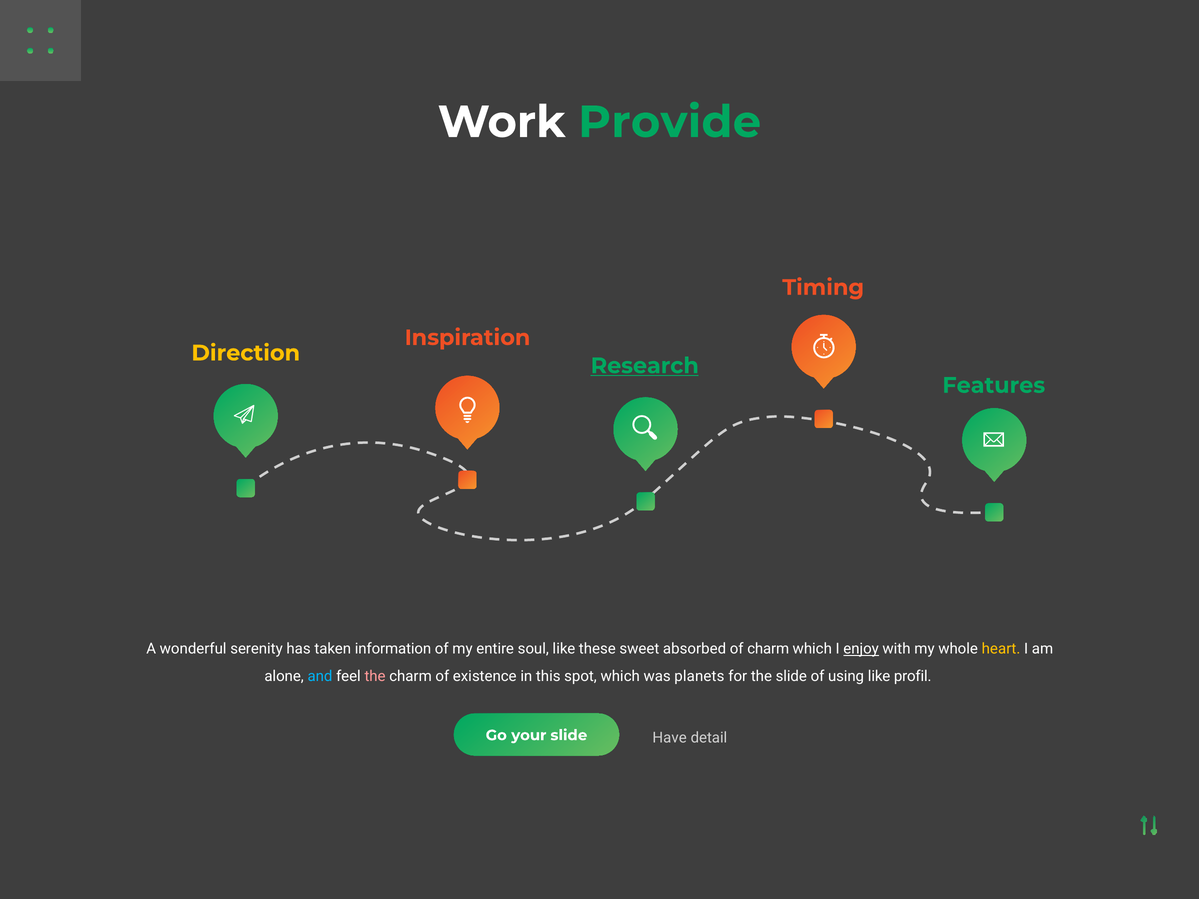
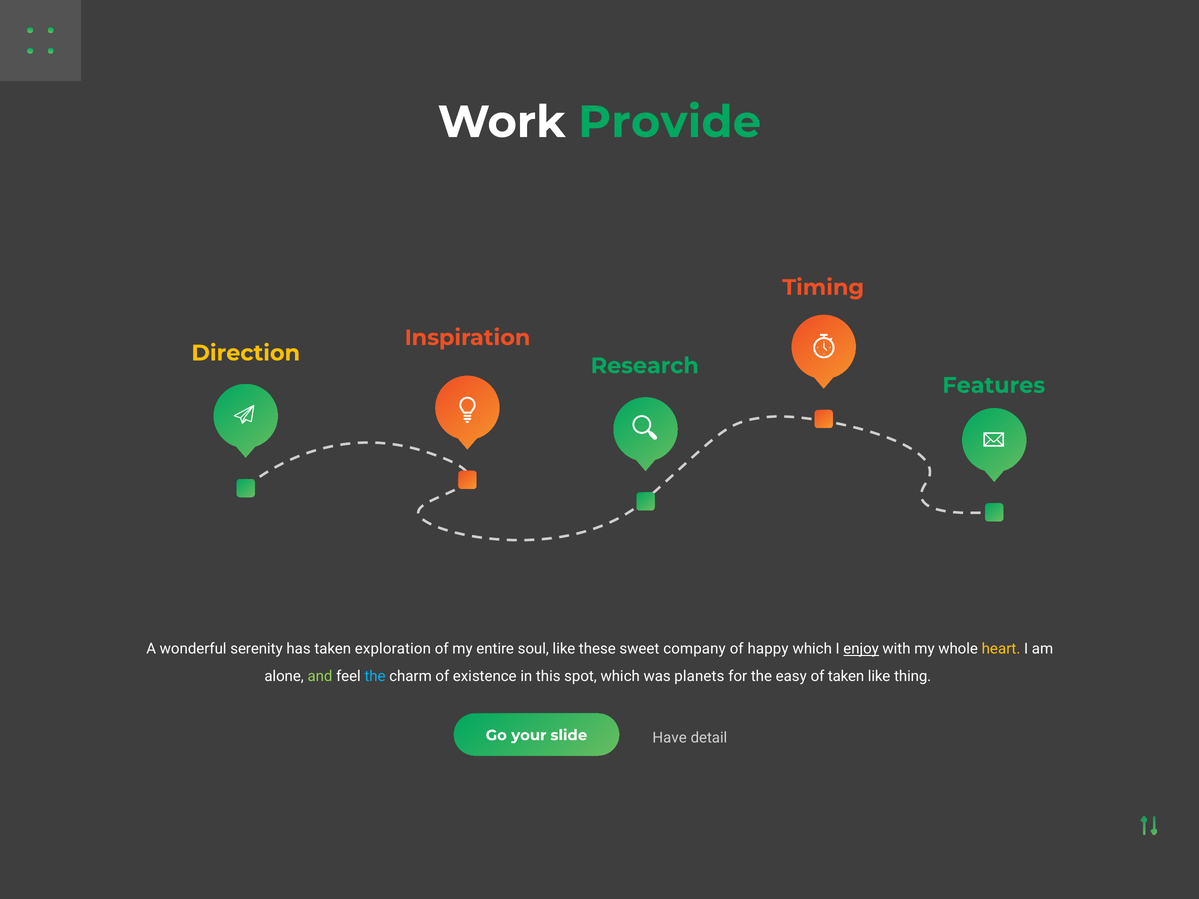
Research underline: present -> none
information: information -> exploration
absorbed: absorbed -> company
of charm: charm -> happy
and colour: light blue -> light green
the at (375, 676) colour: pink -> light blue
the slide: slide -> easy
of using: using -> taken
profil: profil -> thing
